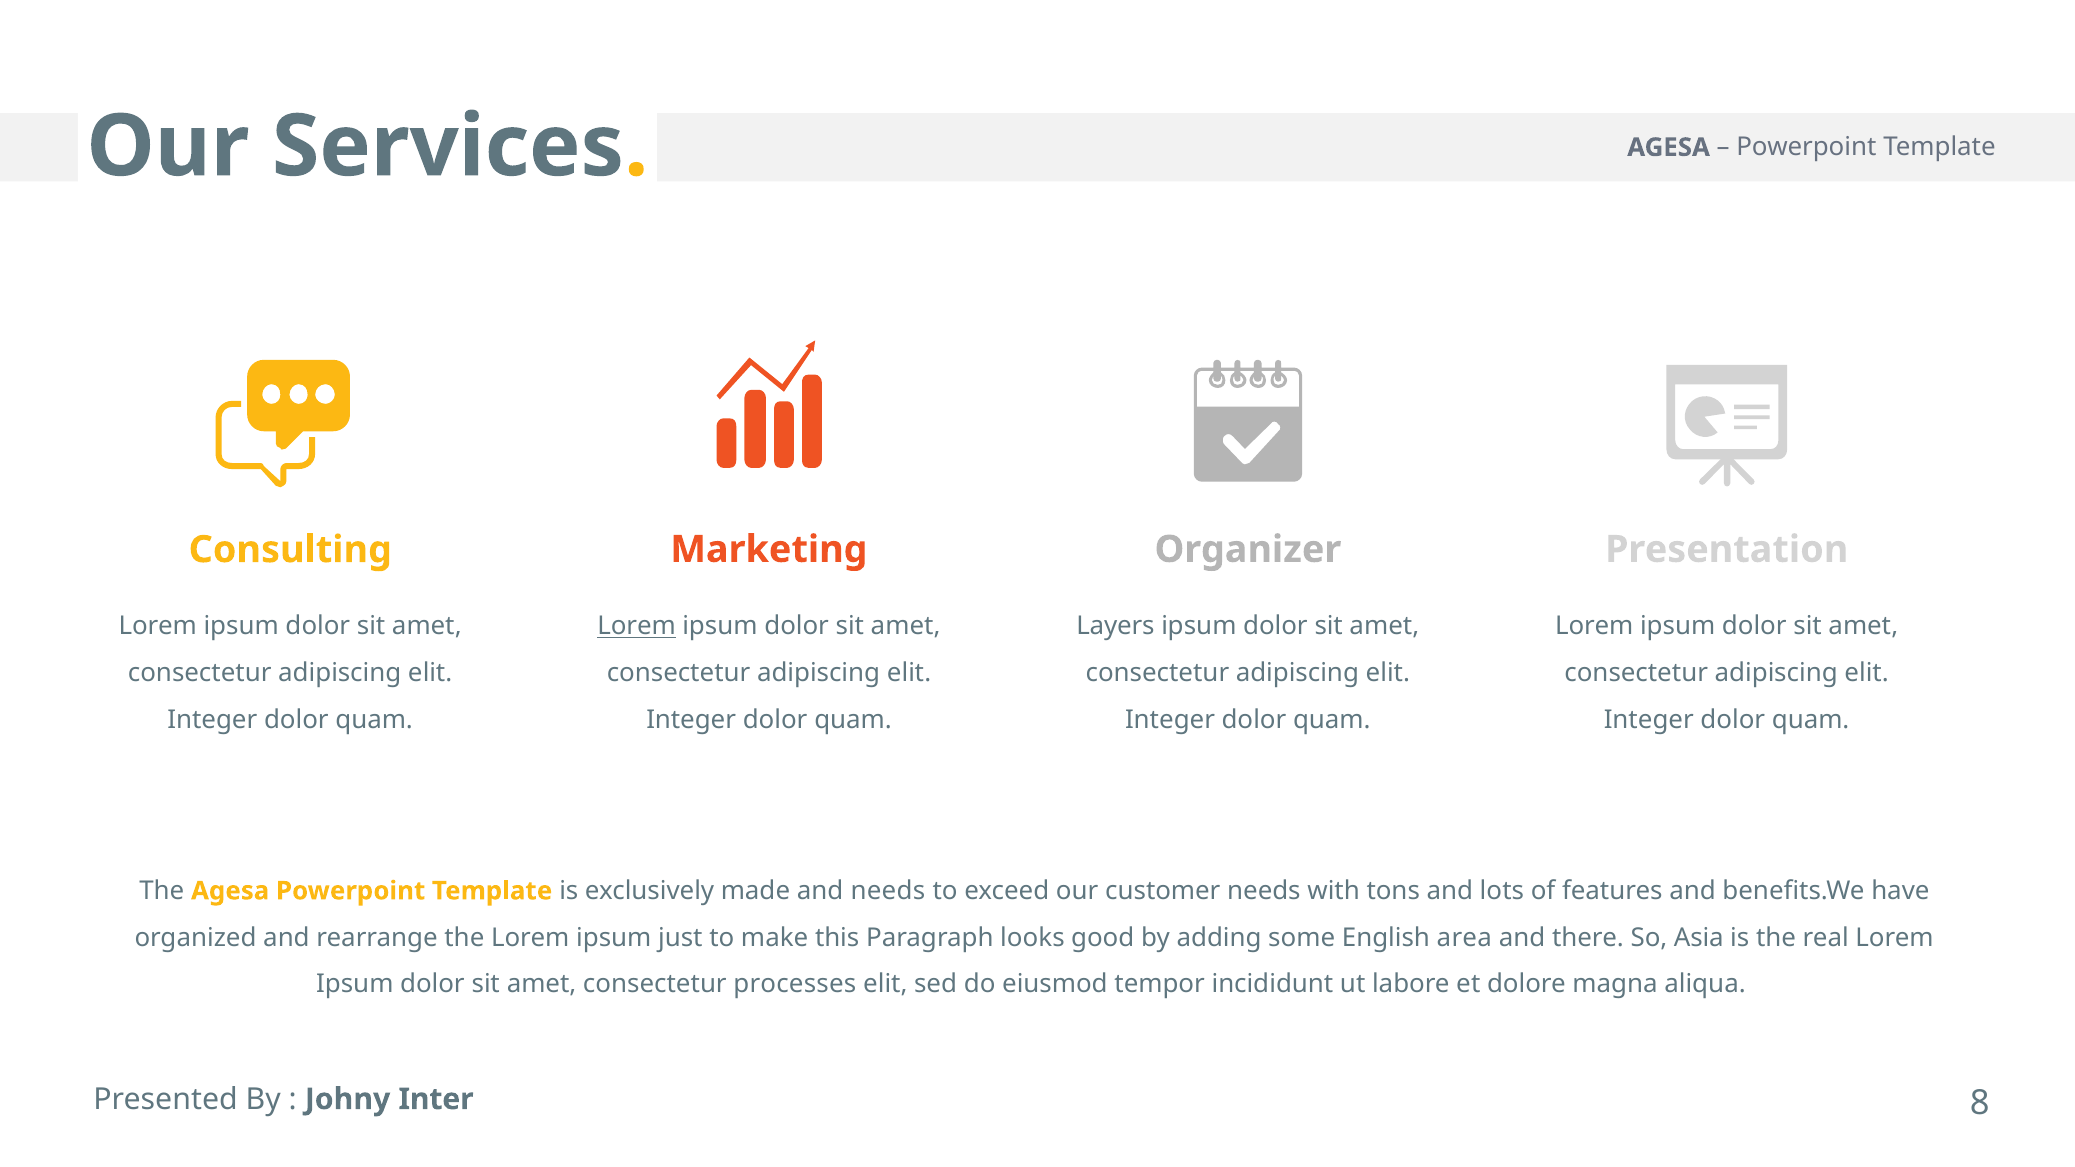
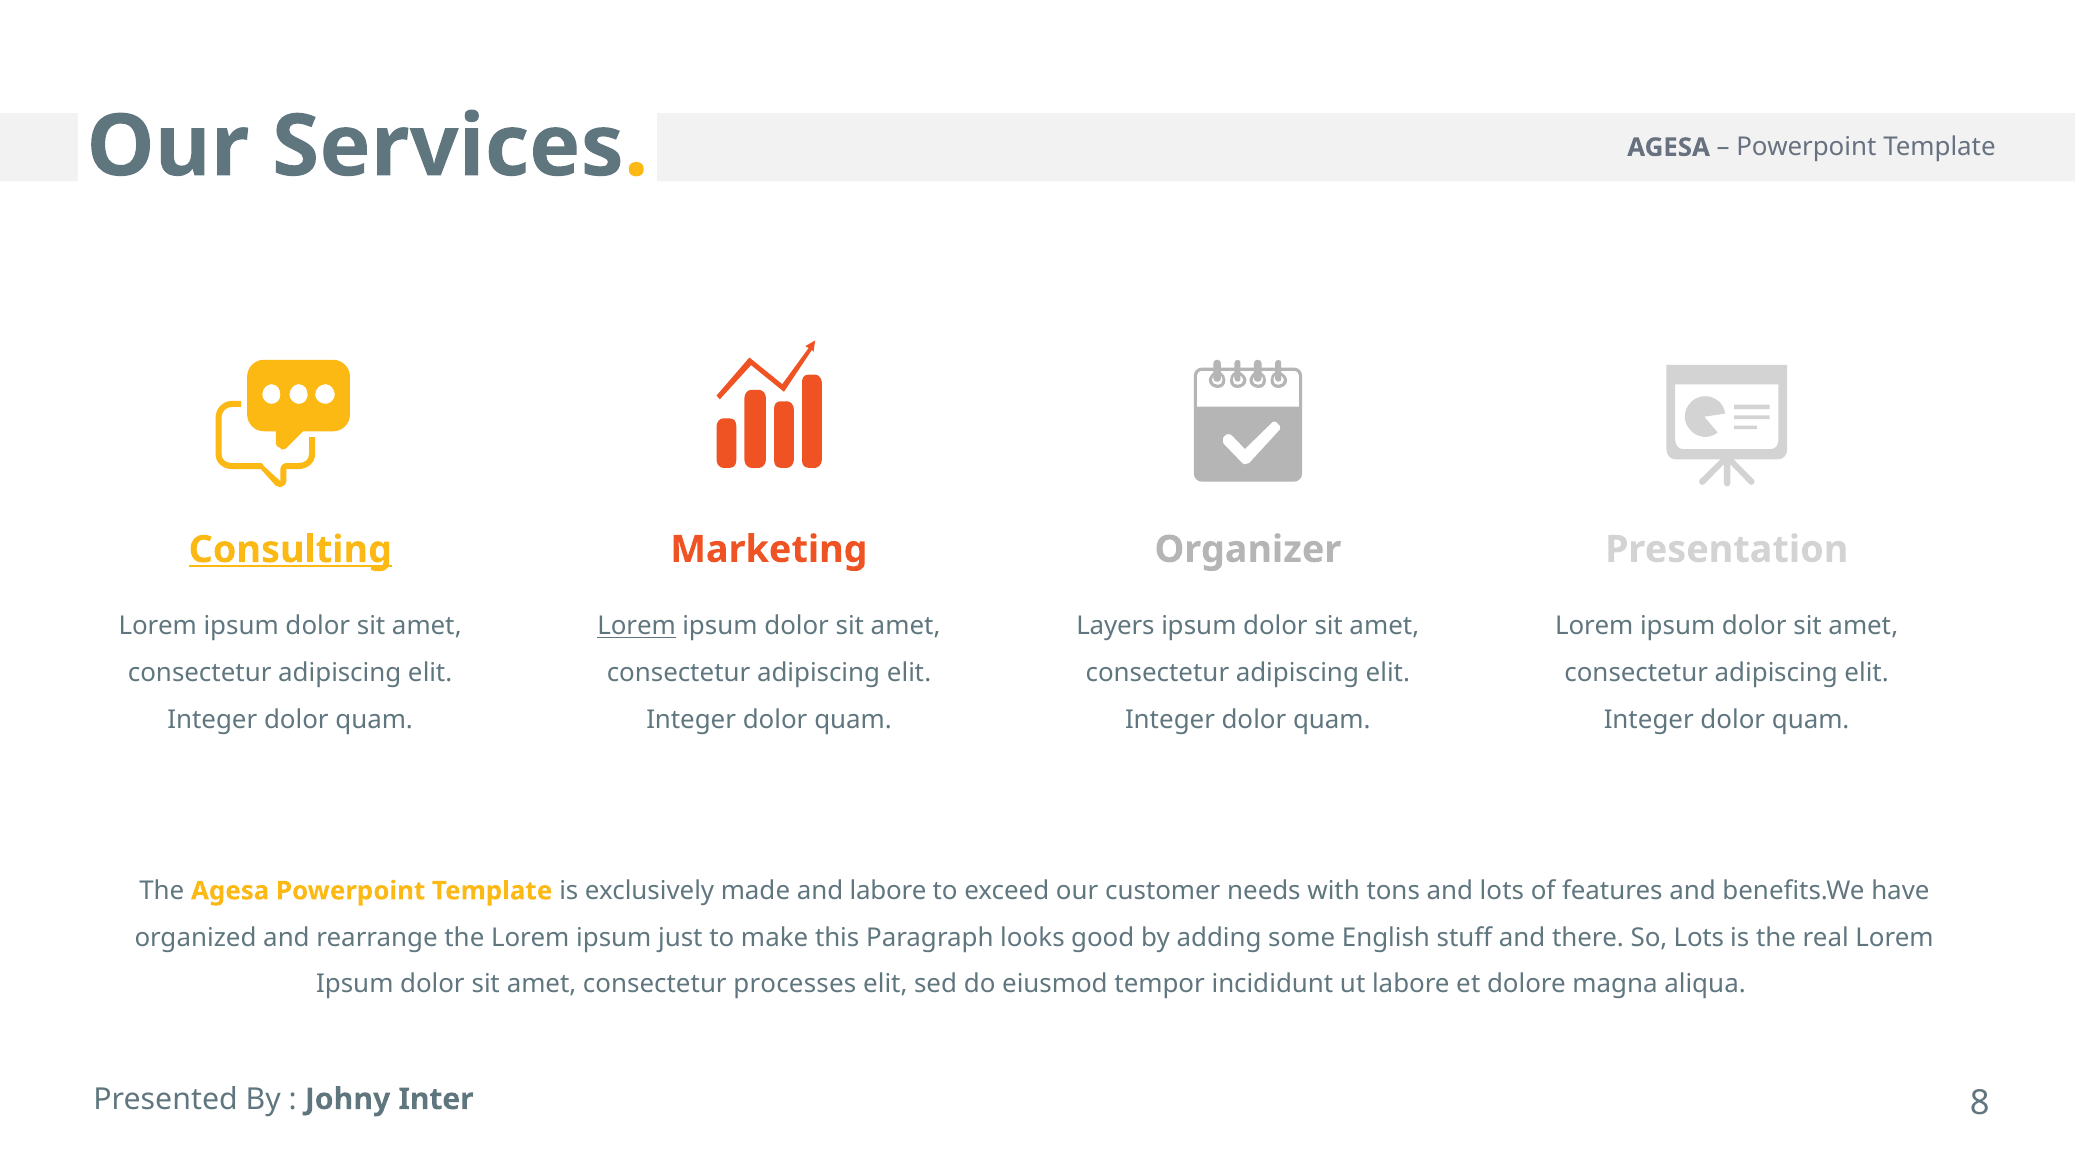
Consulting underline: none -> present
and needs: needs -> labore
area: area -> stuff
So Asia: Asia -> Lots
